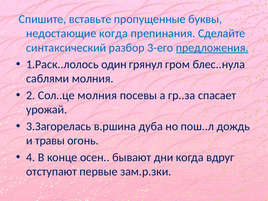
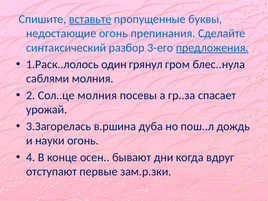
вставьте underline: none -> present
недостающие когда: когда -> огонь
травы: травы -> науки
